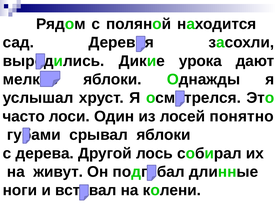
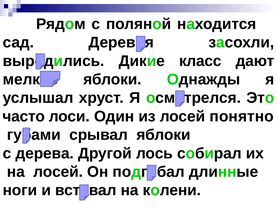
урока: урока -> класс
на живут: живут -> лосей
